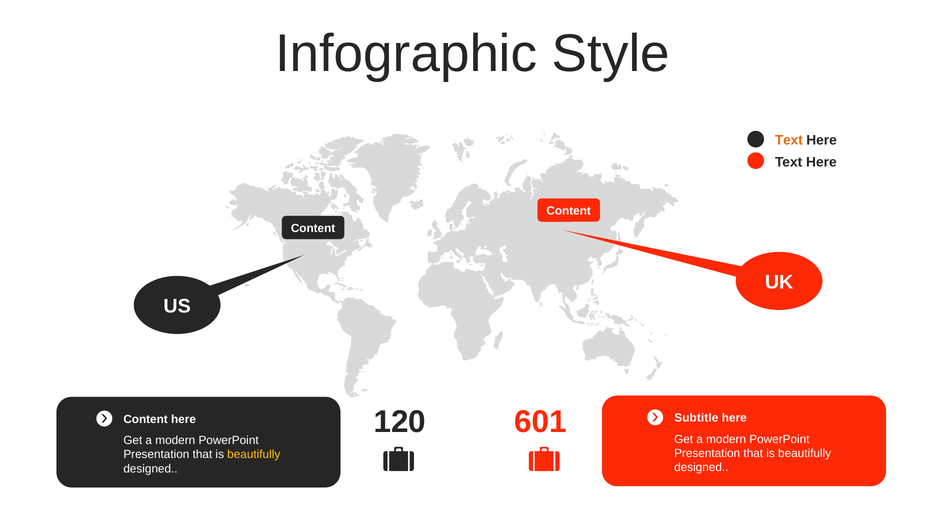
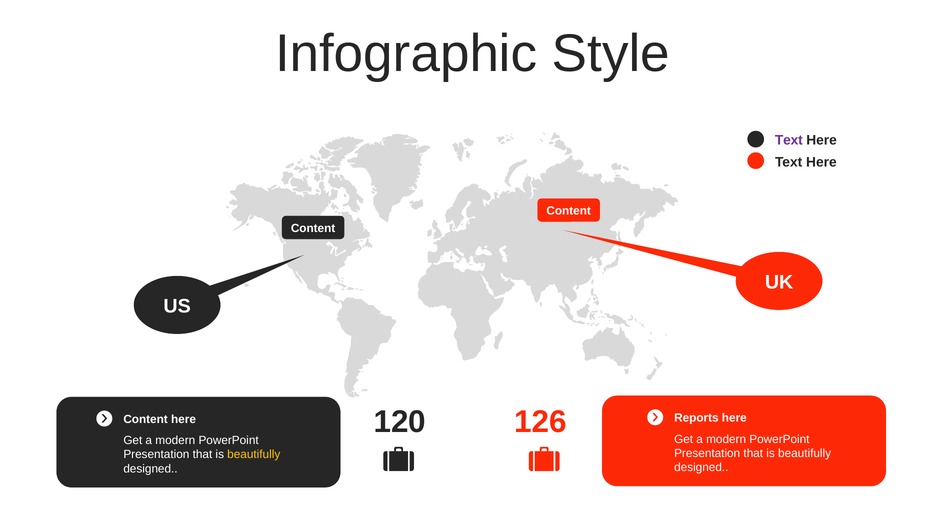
Text at (789, 140) colour: orange -> purple
601: 601 -> 126
Subtitle: Subtitle -> Reports
